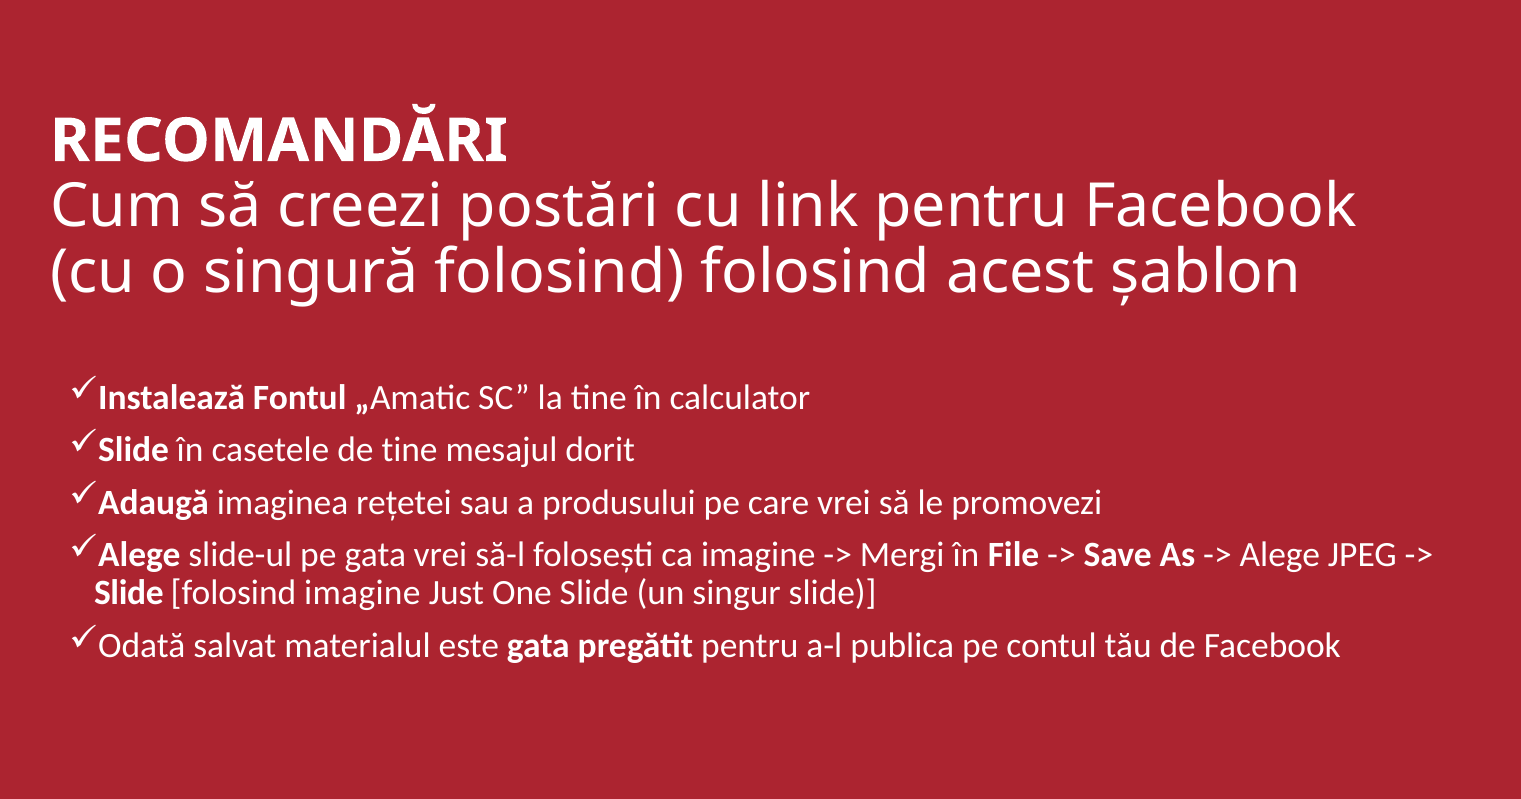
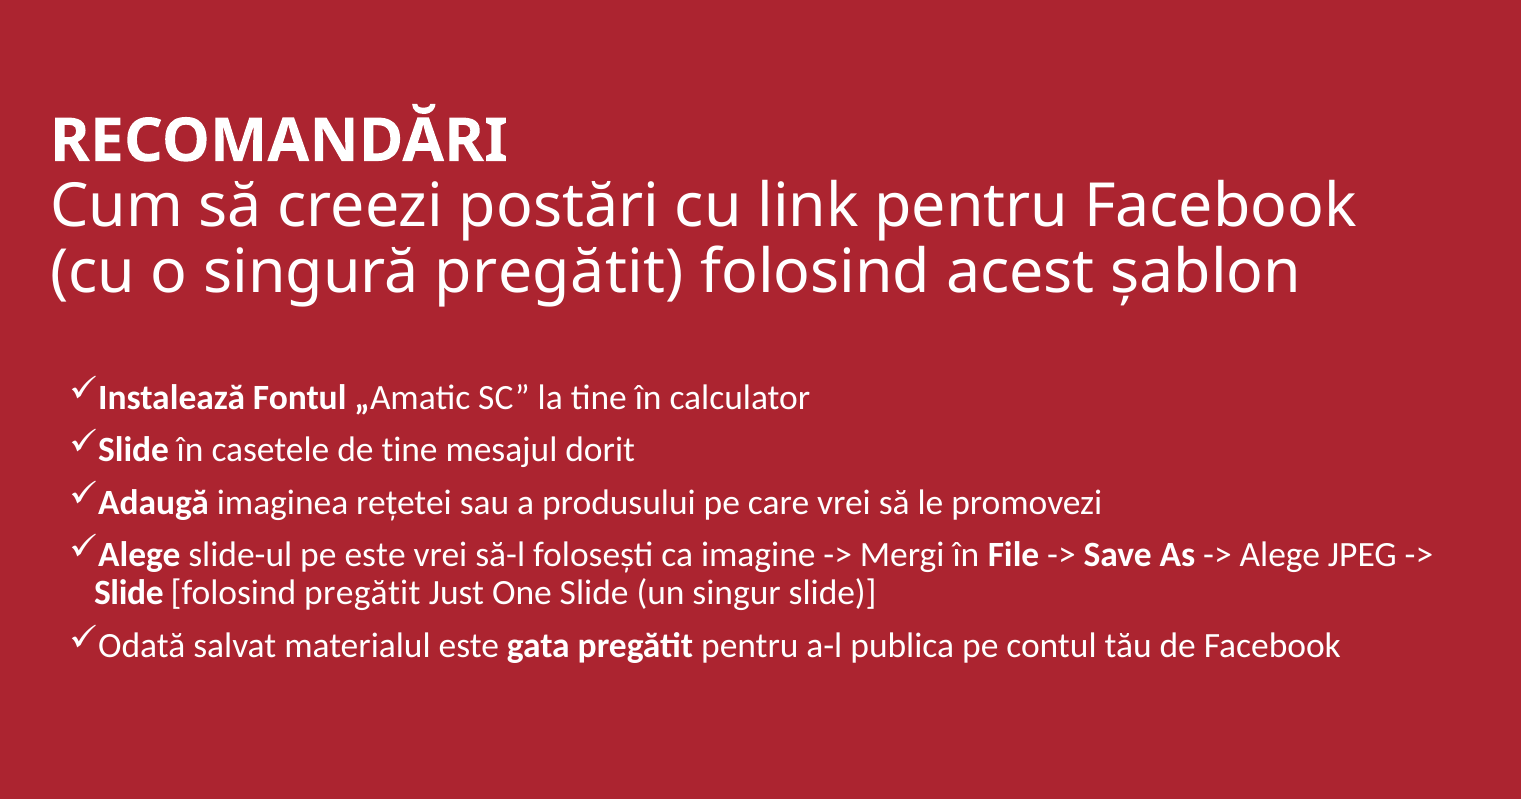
singură folosind: folosind -> pregătit
pe gata: gata -> este
folosind imagine: imagine -> pregătit
